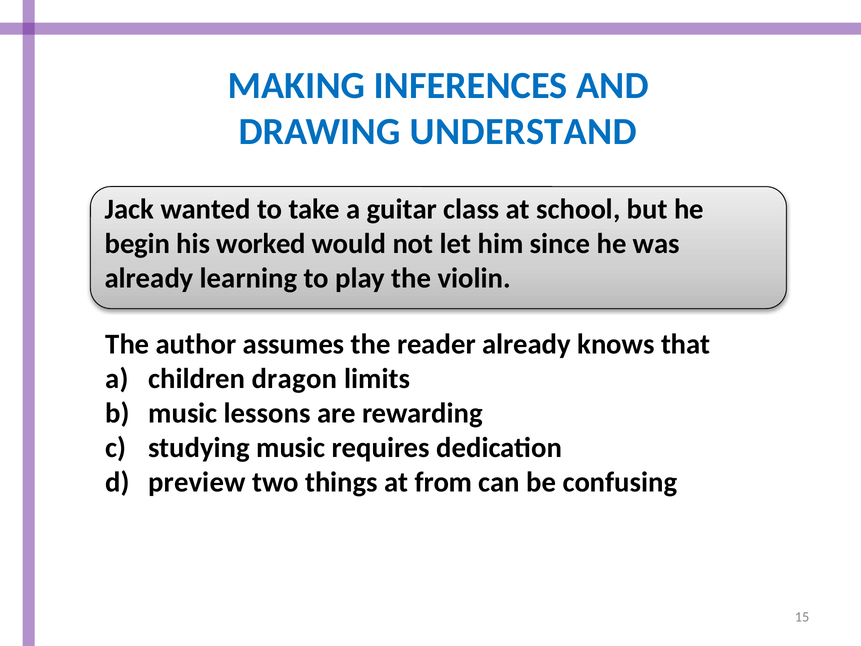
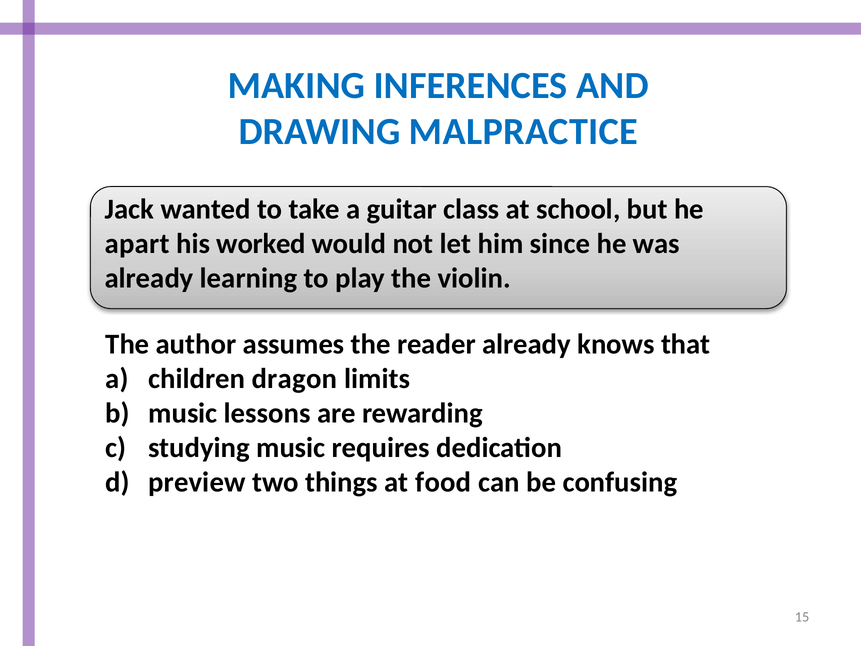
UNDERSTAND: UNDERSTAND -> MALPRACTICE
begin: begin -> apart
from: from -> food
